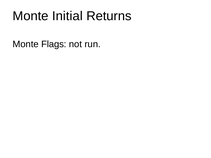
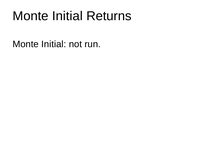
Flags at (54, 44): Flags -> Initial
